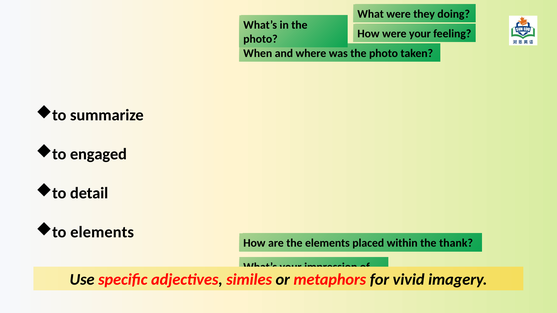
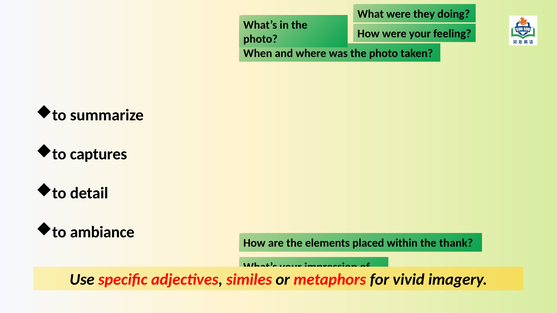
engaged: engaged -> captures
to elements: elements -> ambiance
